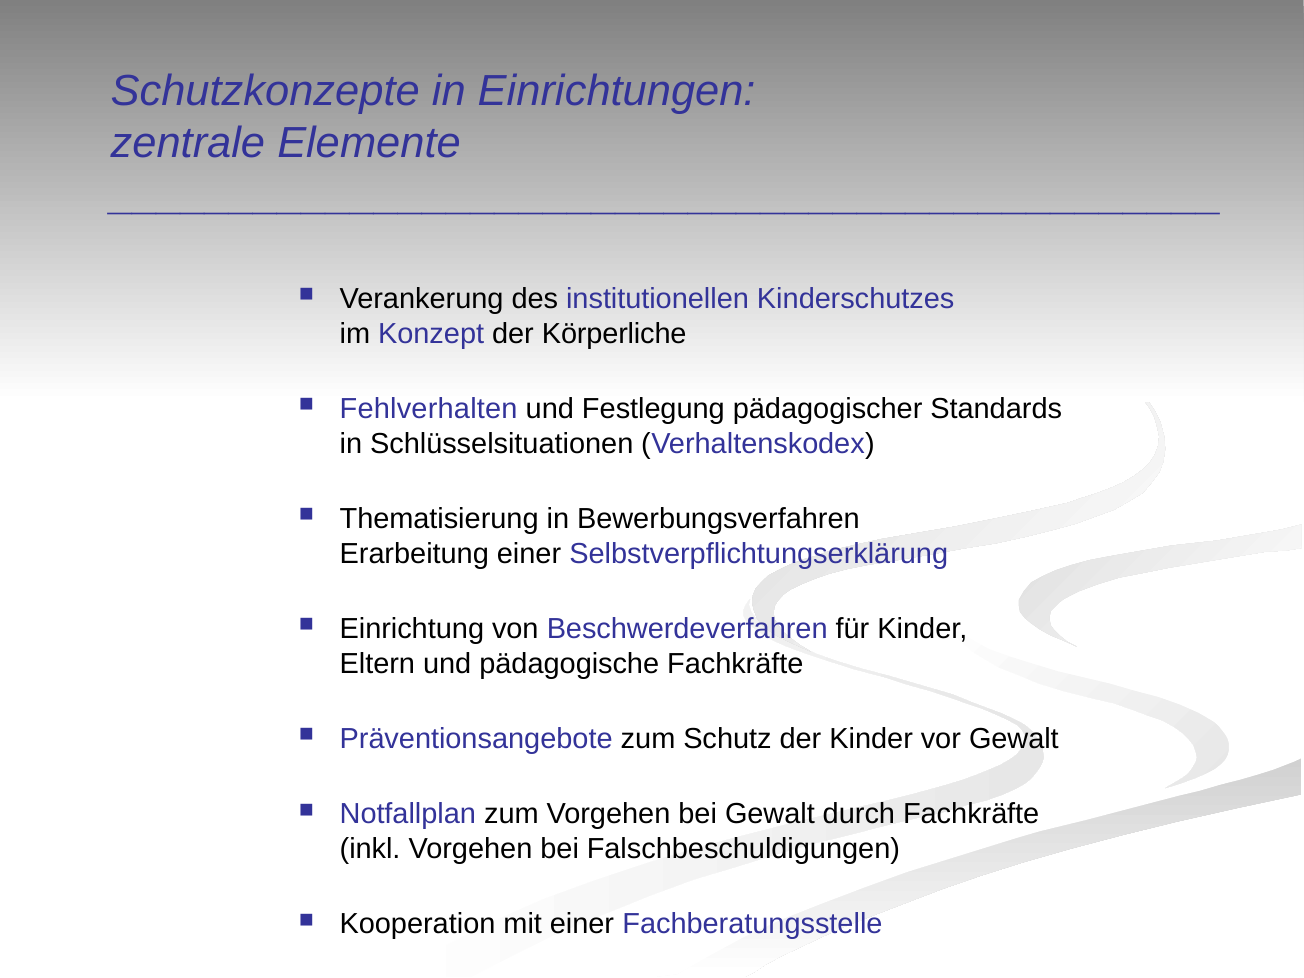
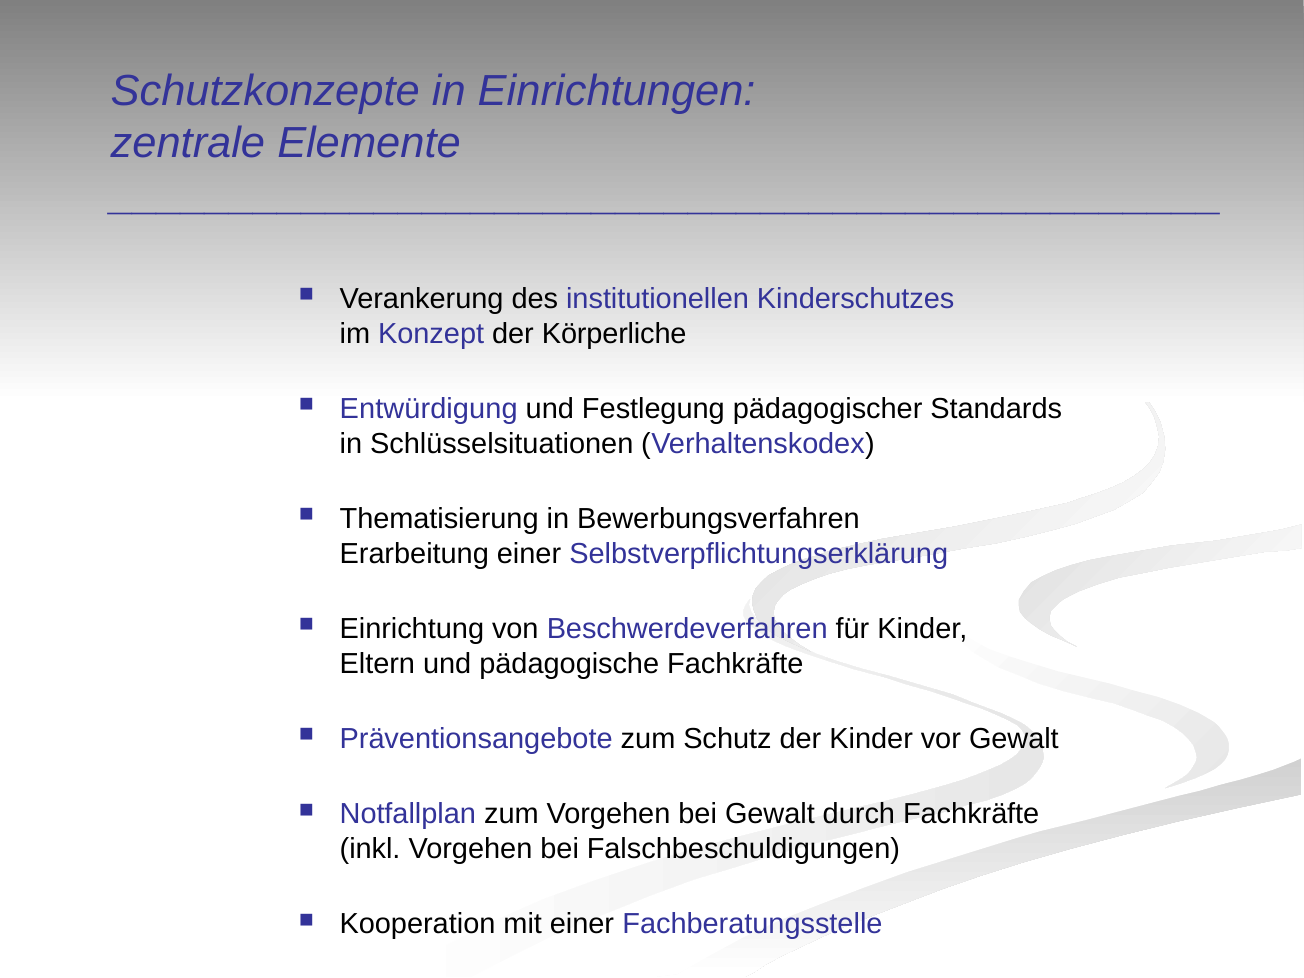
Fehlverhalten: Fehlverhalten -> Entwürdigung
